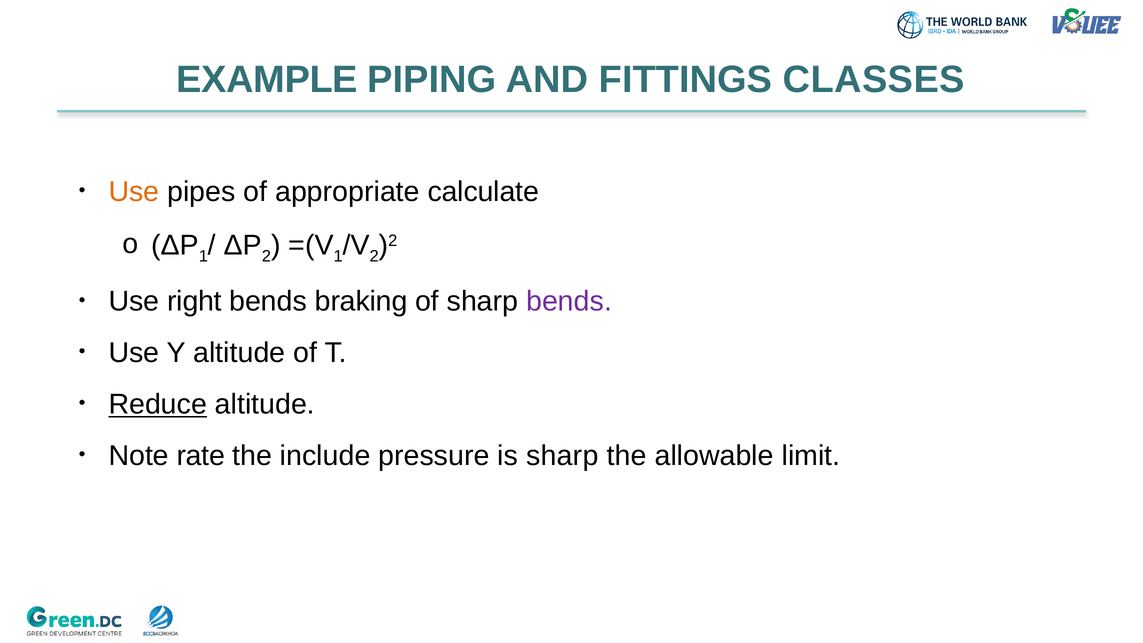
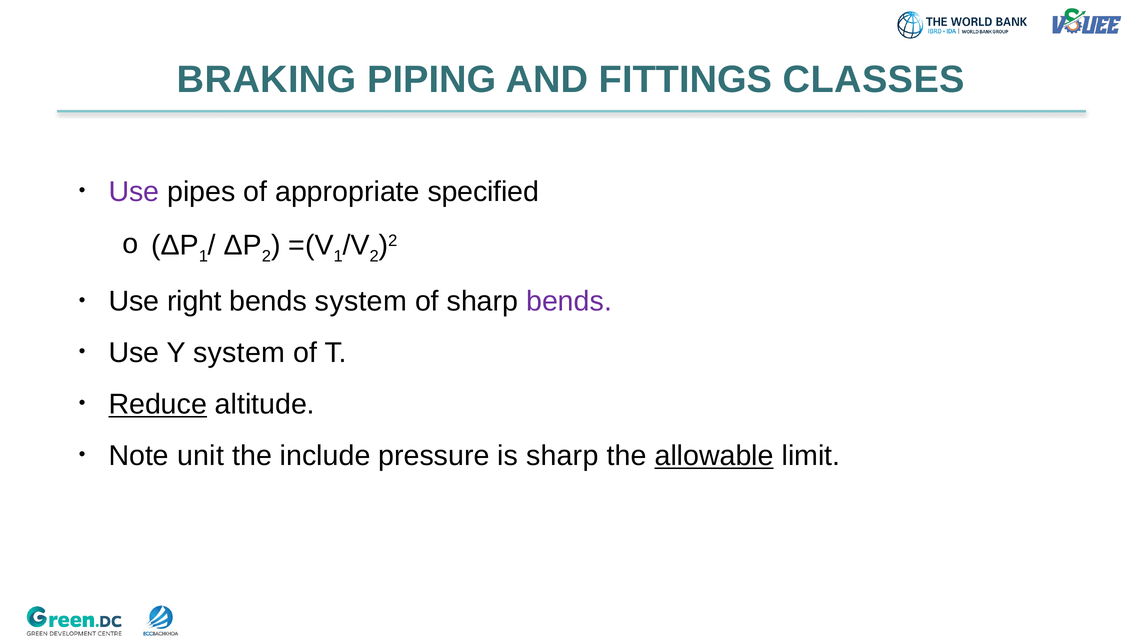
EXAMPLE: EXAMPLE -> BRAKING
Use at (134, 192) colour: orange -> purple
calculate: calculate -> specified
bends braking: braking -> system
Y altitude: altitude -> system
rate: rate -> unit
allowable underline: none -> present
